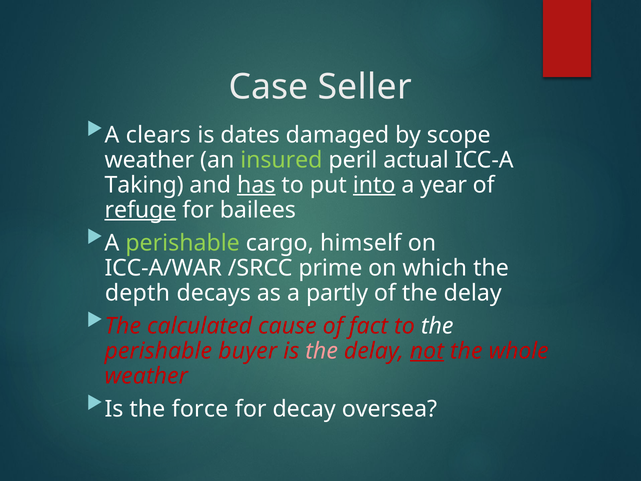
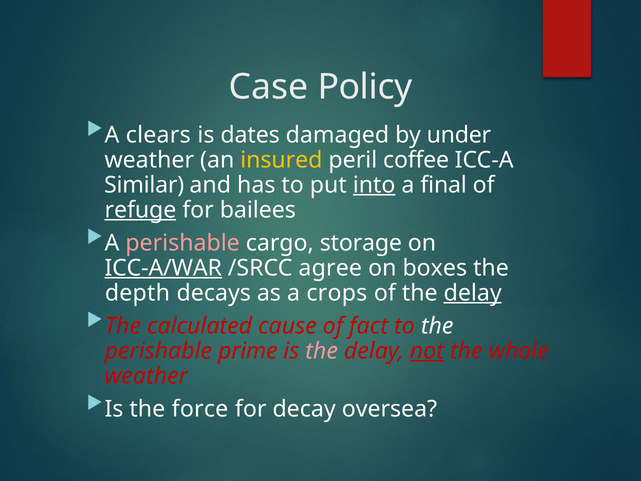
Seller: Seller -> Policy
scope: scope -> under
insured colour: light green -> yellow
actual: actual -> coffee
Taking: Taking -> Similar
has underline: present -> none
year: year -> final
perishable at (183, 243) colour: light green -> pink
himself: himself -> storage
ICC-A/WAR underline: none -> present
prime: prime -> agree
which: which -> boxes
partly: partly -> crops
delay at (473, 293) underline: none -> present
buyer: buyer -> prime
